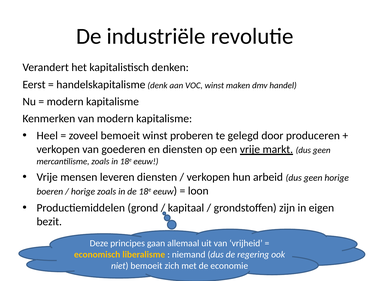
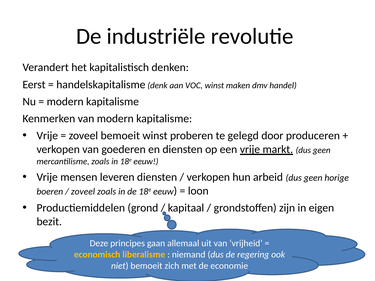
Heel at (47, 136): Heel -> Vrije
horige at (83, 192): horige -> zoveel
